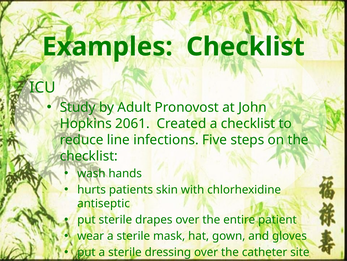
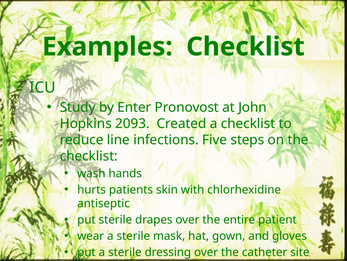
Adult: Adult -> Enter
2061: 2061 -> 2093
